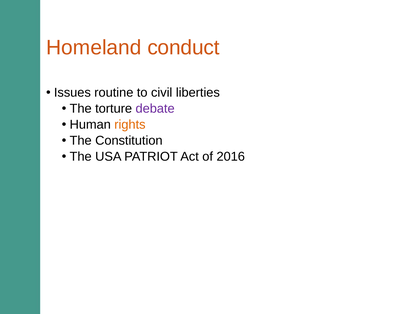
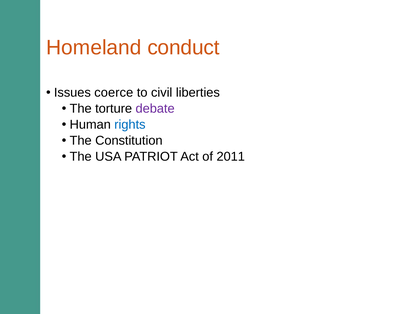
routine: routine -> coerce
rights colour: orange -> blue
2016: 2016 -> 2011
